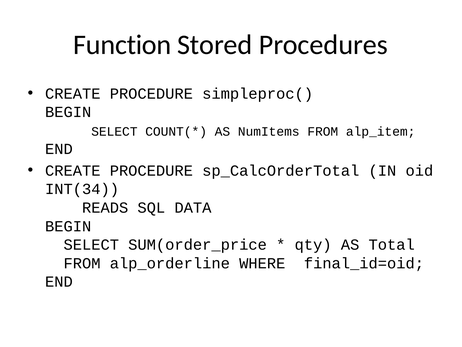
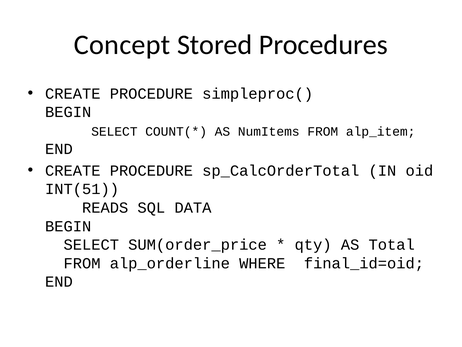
Function: Function -> Concept
INT(34: INT(34 -> INT(51
